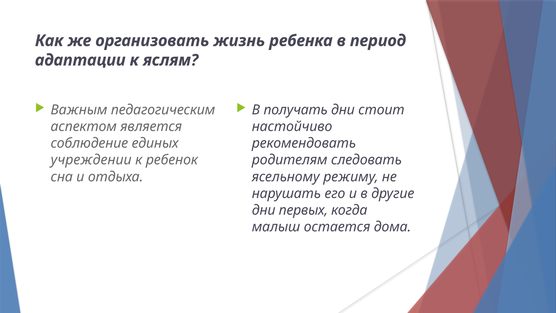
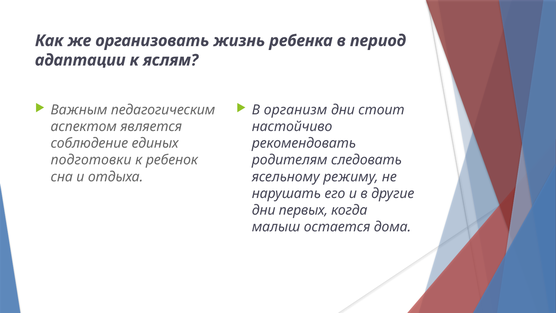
получать: получать -> организм
учреждении: учреждении -> подготовки
